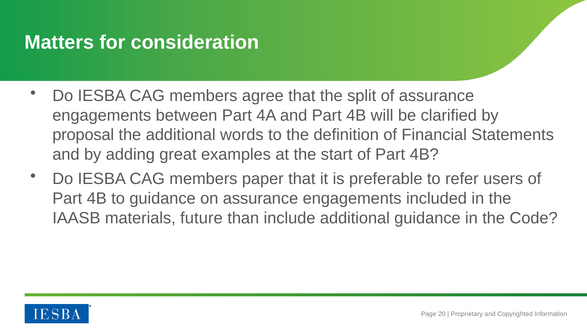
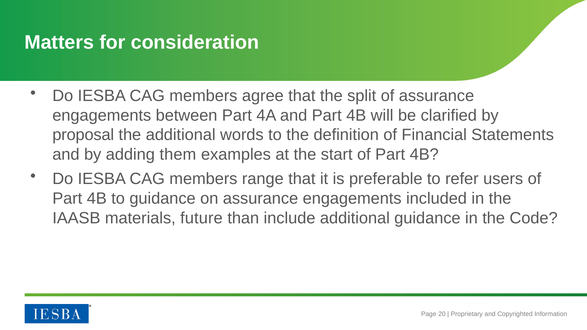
great: great -> them
paper: paper -> range
